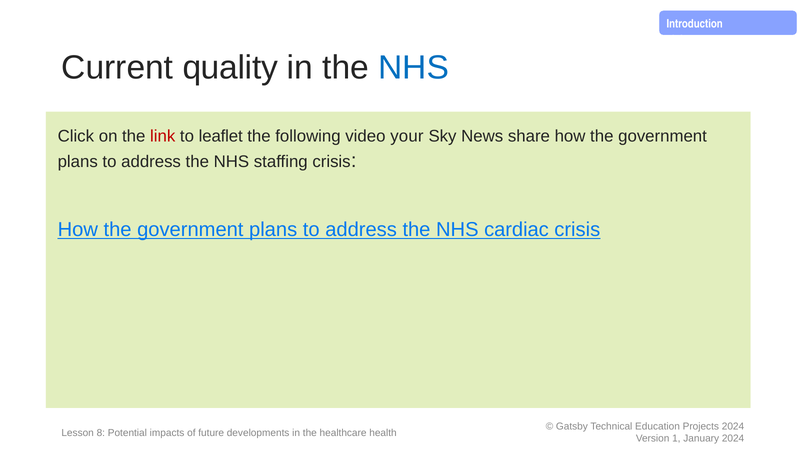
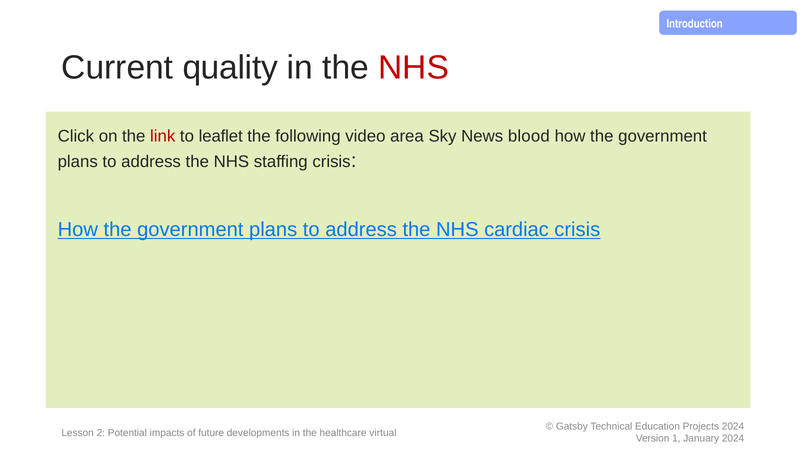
NHS at (414, 68) colour: blue -> red
your: your -> area
share: share -> blood
8: 8 -> 2
health: health -> virtual
